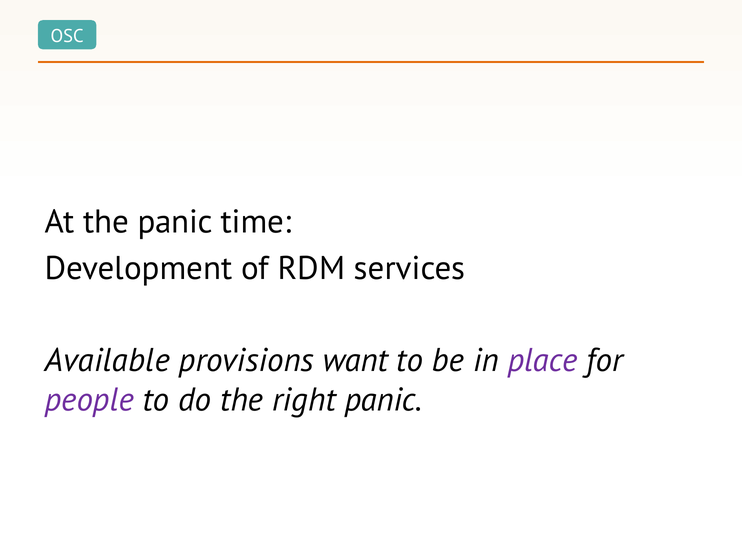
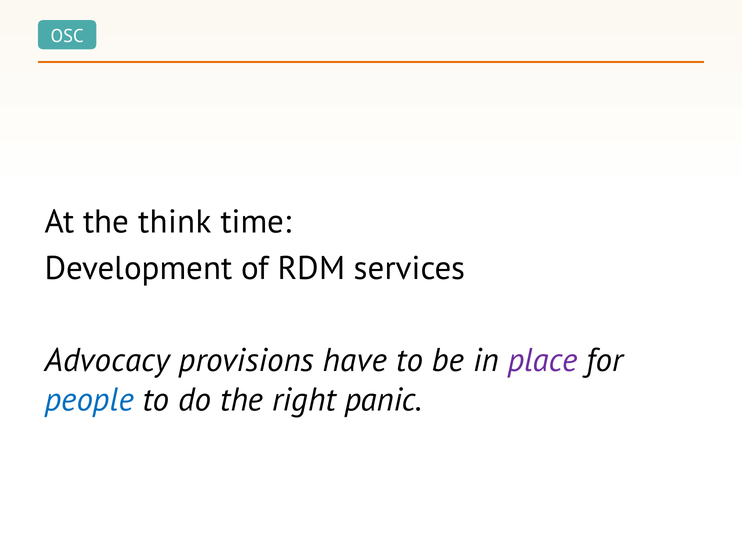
the panic: panic -> think
Available: Available -> Advocacy
want: want -> have
people colour: purple -> blue
